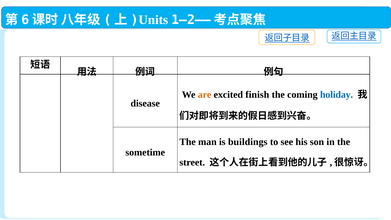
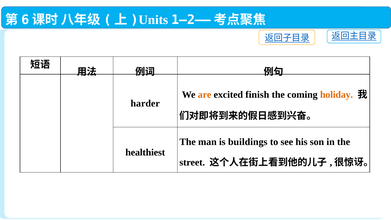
holiday colour: blue -> orange
disease: disease -> harder
sometime: sometime -> healthiest
